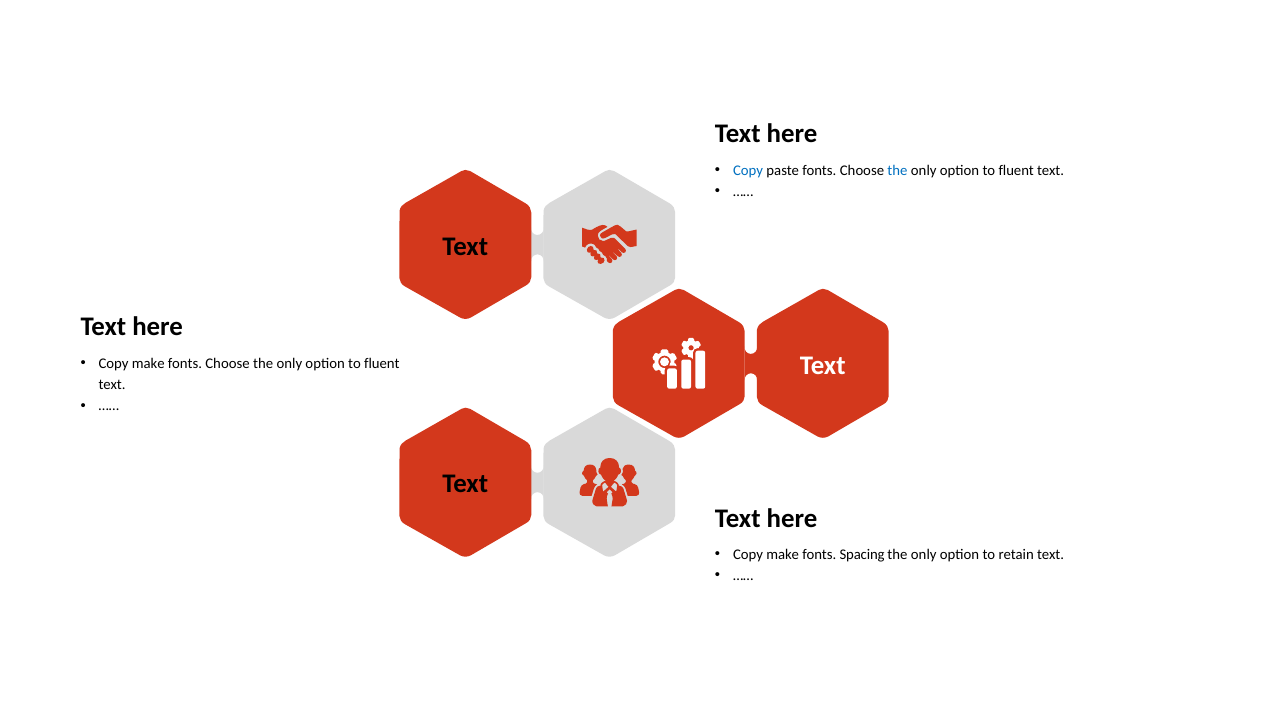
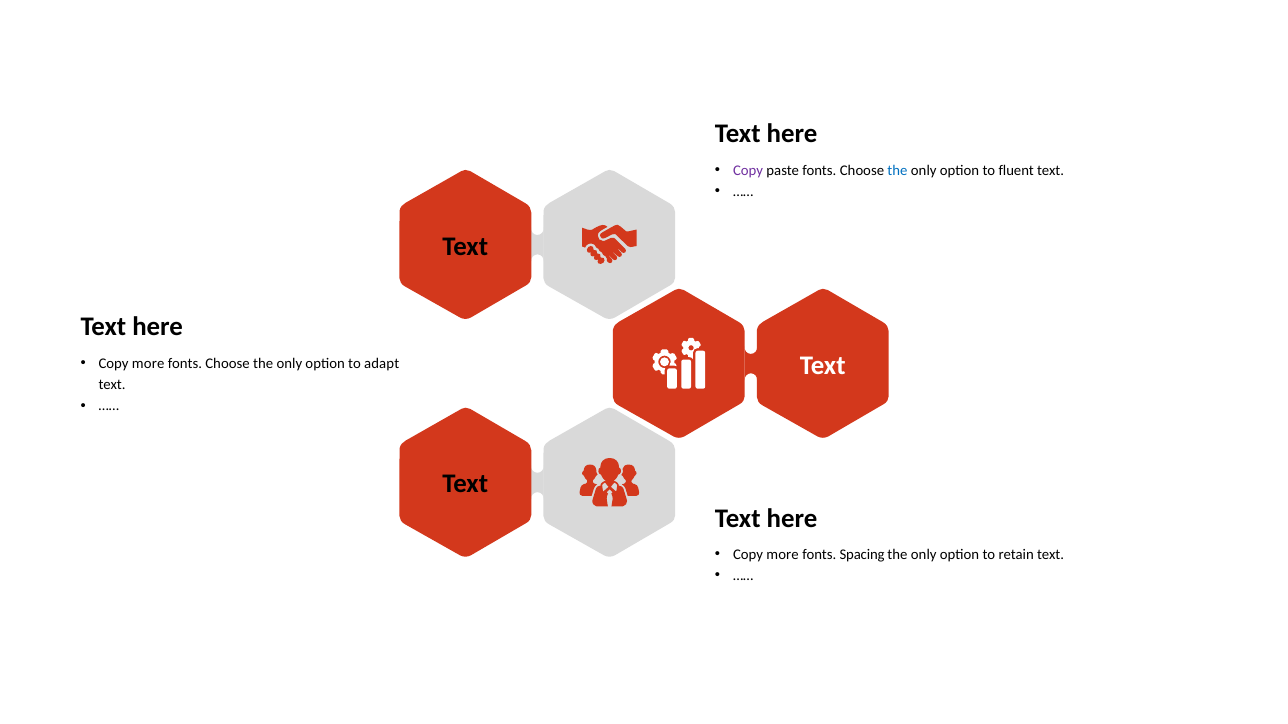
Copy at (748, 171) colour: blue -> purple
make at (148, 364): make -> more
fluent at (382, 364): fluent -> adapt
make at (783, 555): make -> more
